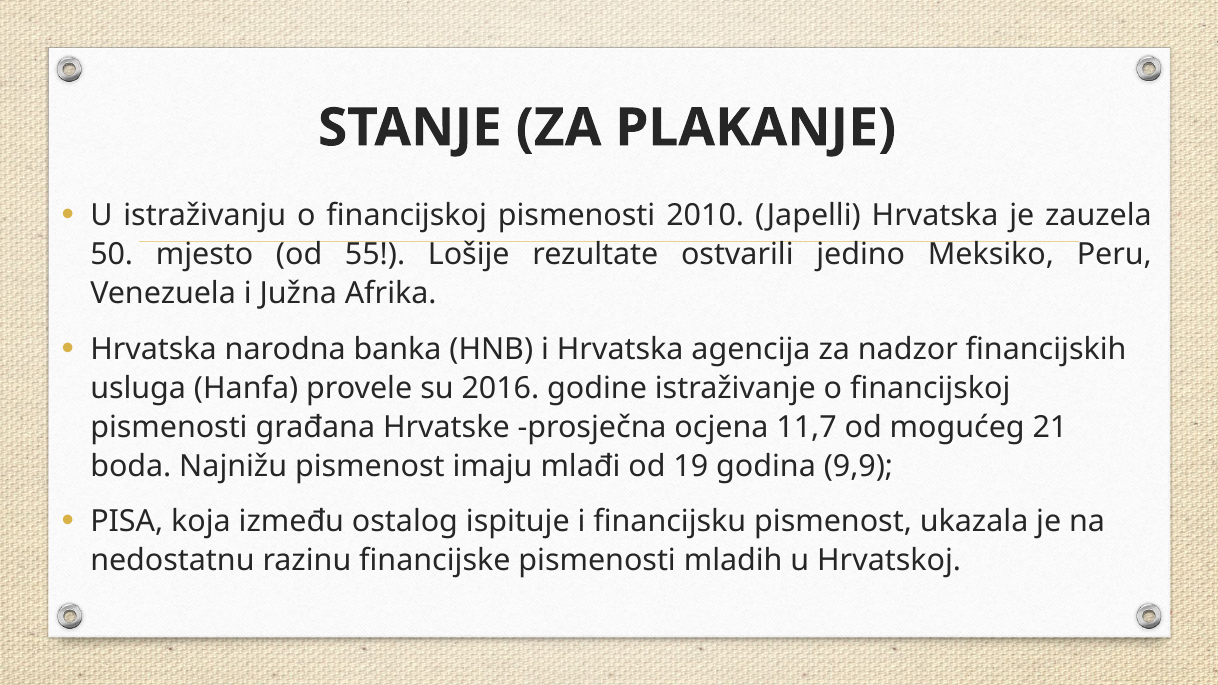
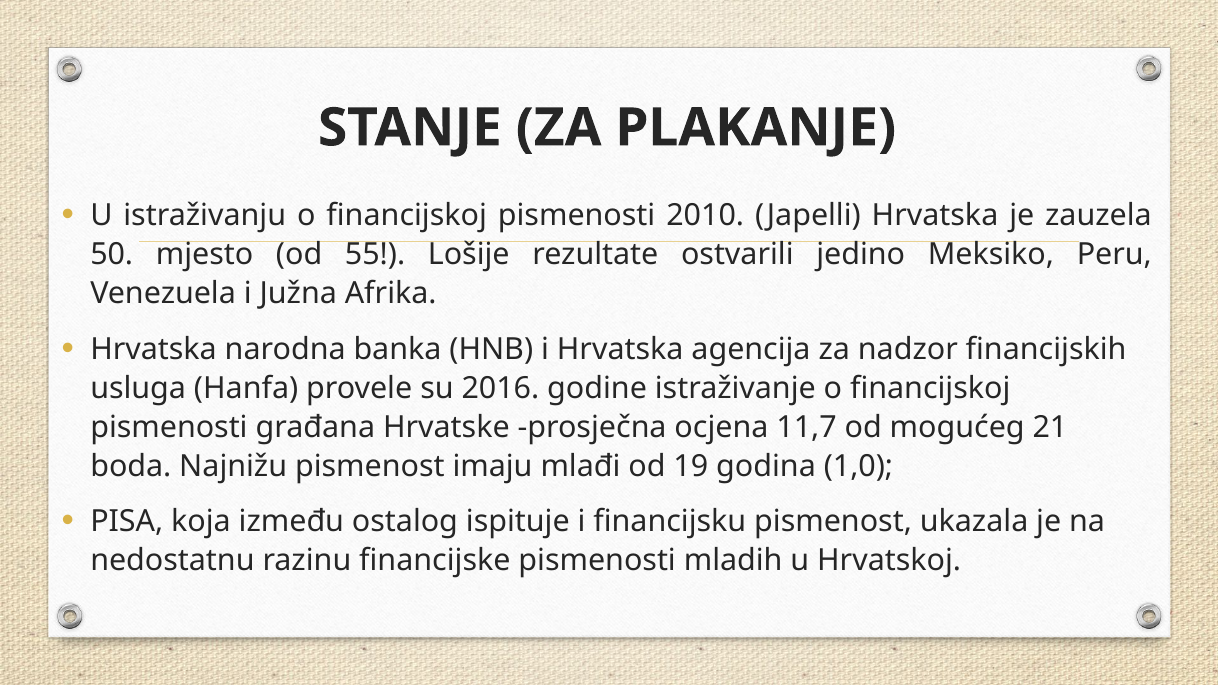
9,9: 9,9 -> 1,0
